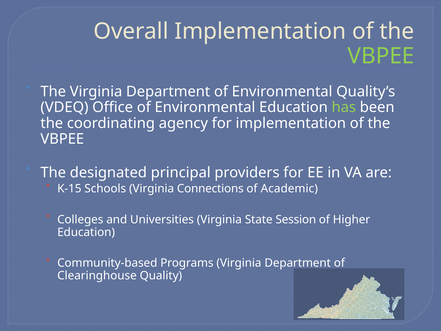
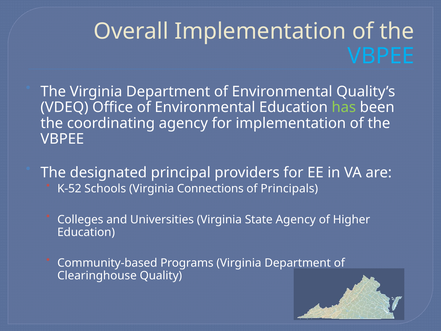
VBPEE at (381, 56) colour: light green -> light blue
K-15: K-15 -> K-52
Academic: Academic -> Principals
State Session: Session -> Agency
